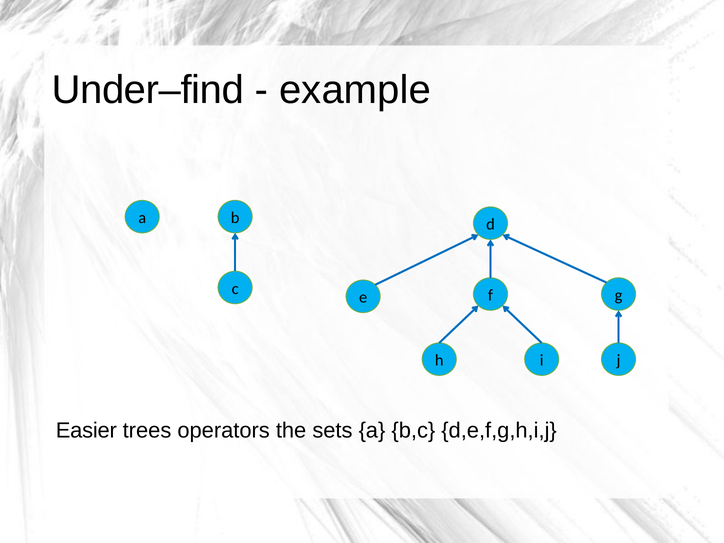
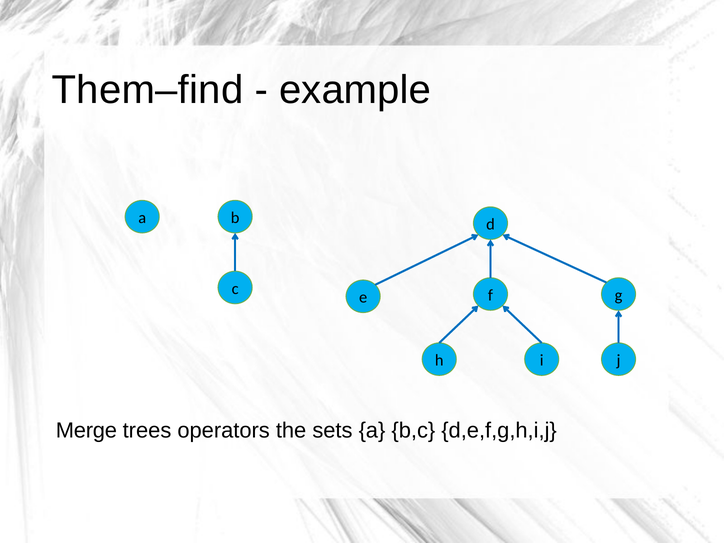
Under–find: Under–find -> Them–find
Easier: Easier -> Merge
